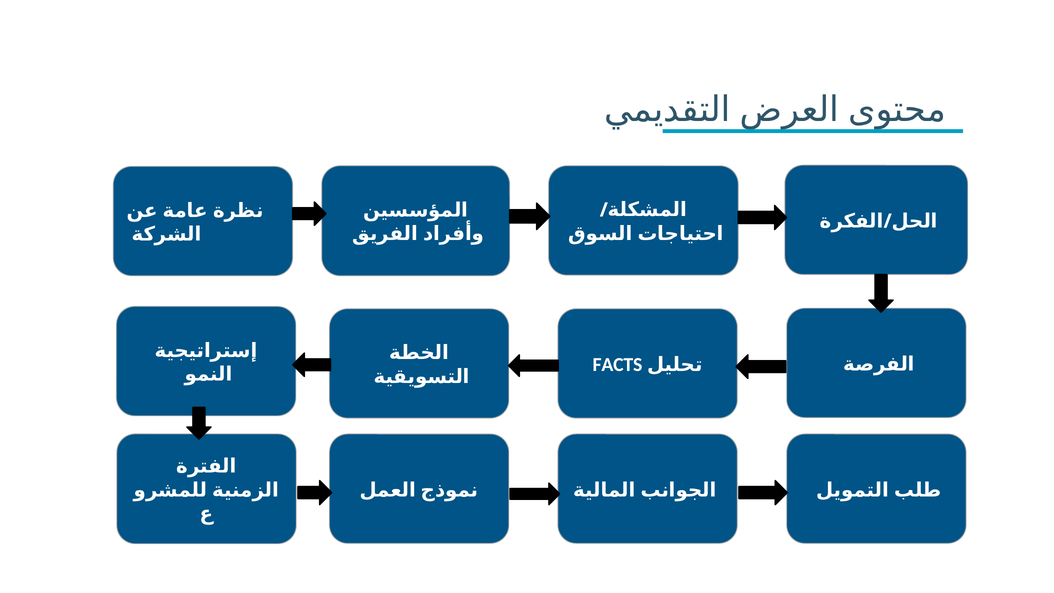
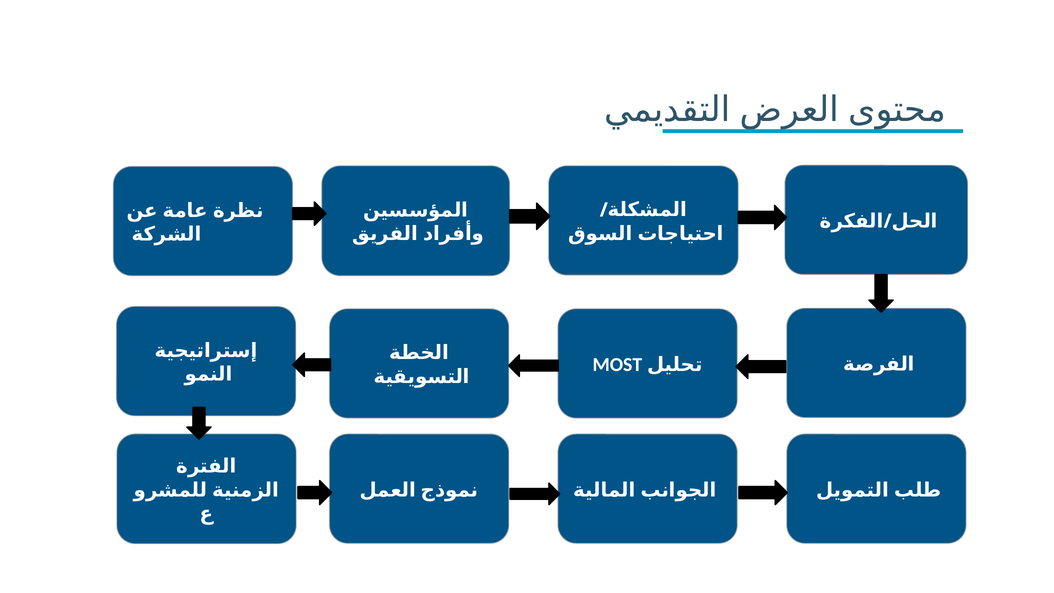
FACTS: FACTS -> MOST
